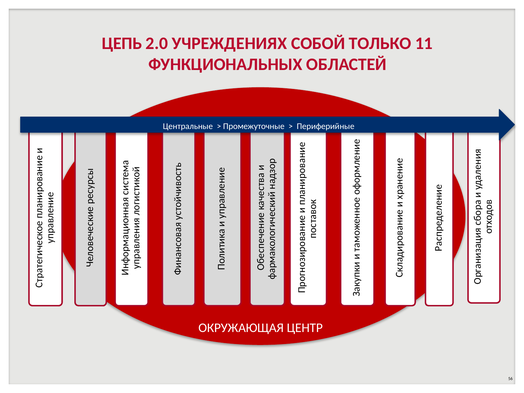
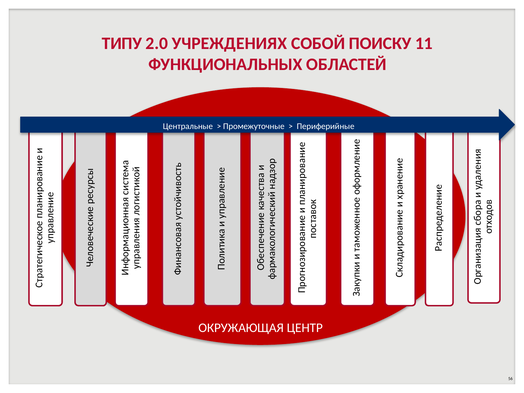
ЦЕПЬ: ЦЕПЬ -> ТИПУ
ТОЛЬКО: ТОЛЬКО -> ПОИСКУ
